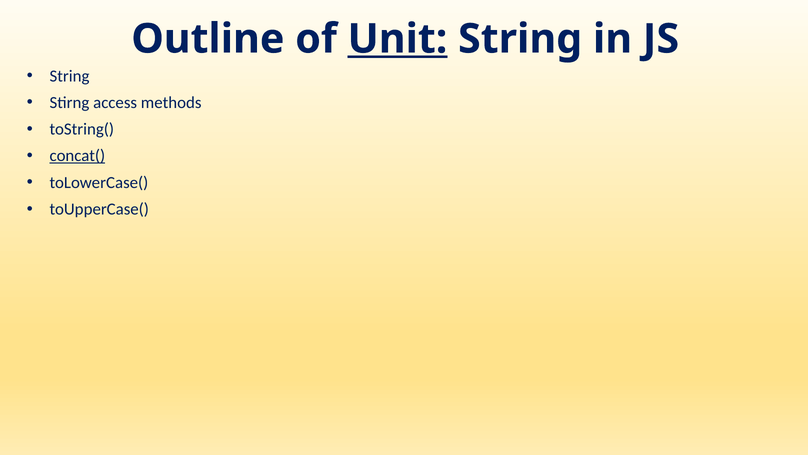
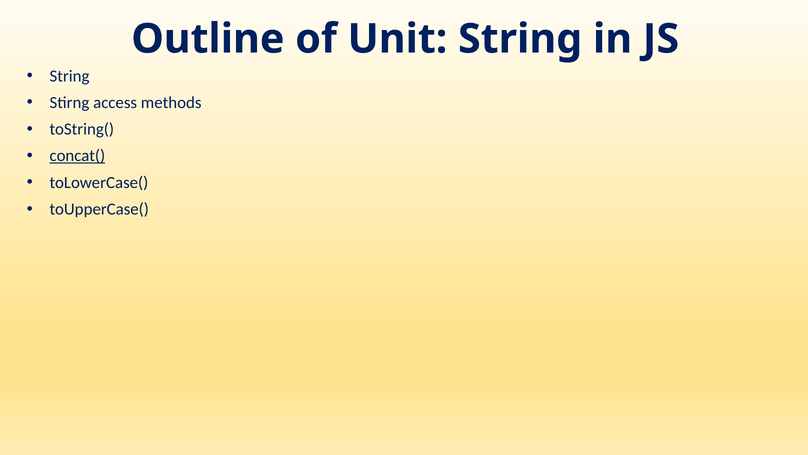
Unit underline: present -> none
